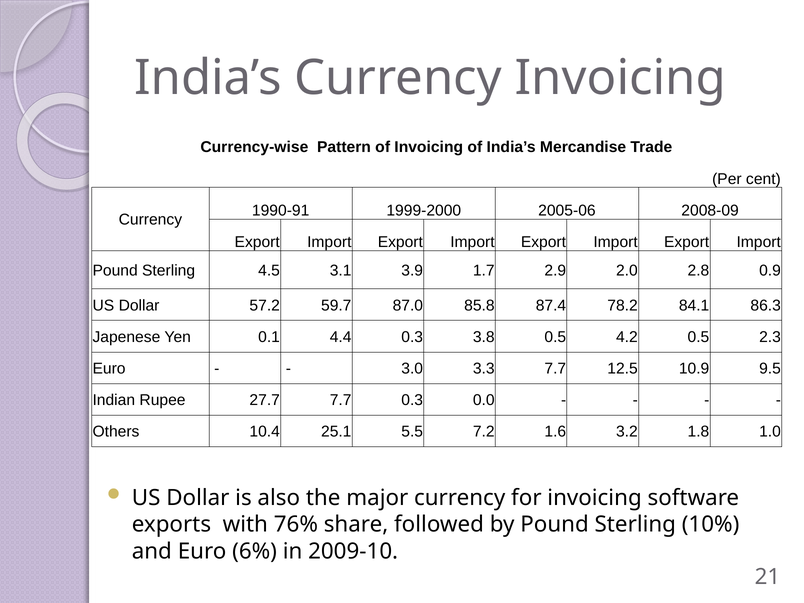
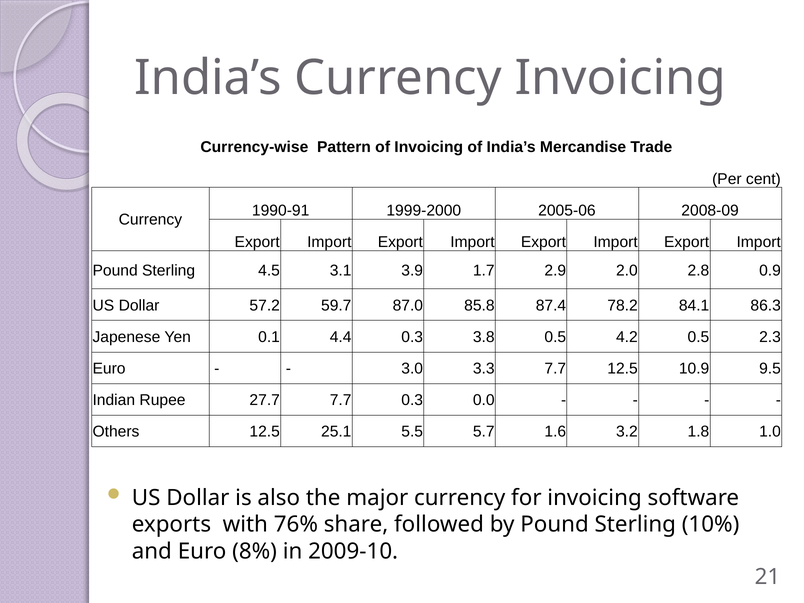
Others 10.4: 10.4 -> 12.5
7.2: 7.2 -> 5.7
6%: 6% -> 8%
